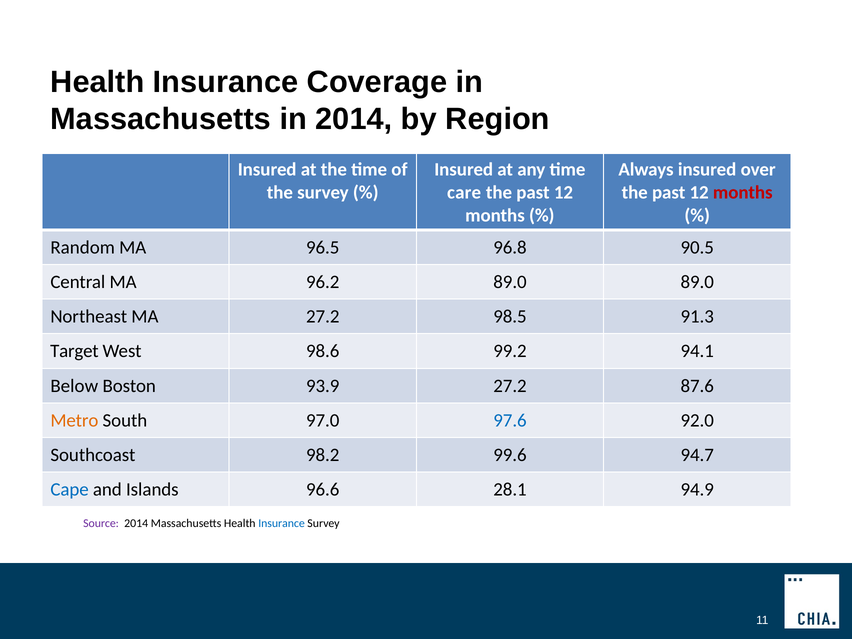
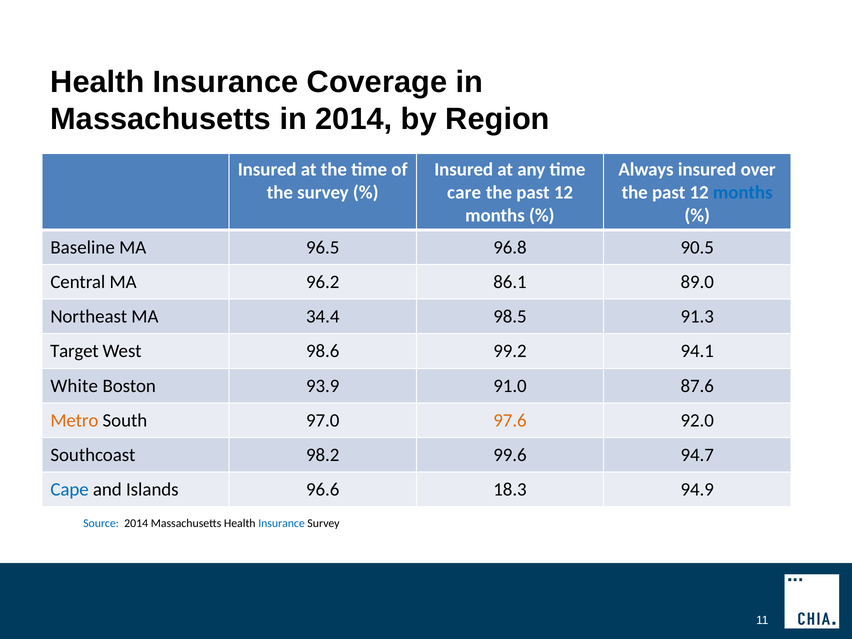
months at (743, 193) colour: red -> blue
Random: Random -> Baseline
96.2 89.0: 89.0 -> 86.1
MA 27.2: 27.2 -> 34.4
Below: Below -> White
93.9 27.2: 27.2 -> 91.0
97.6 colour: blue -> orange
28.1: 28.1 -> 18.3
Source colour: purple -> blue
